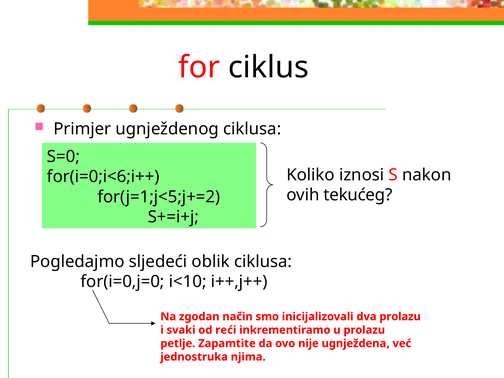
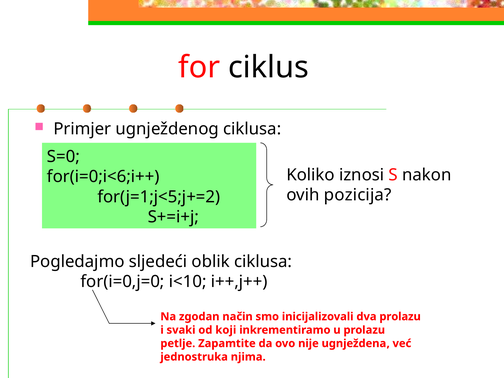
tekućeg: tekućeg -> pozicija
reći: reći -> koji
